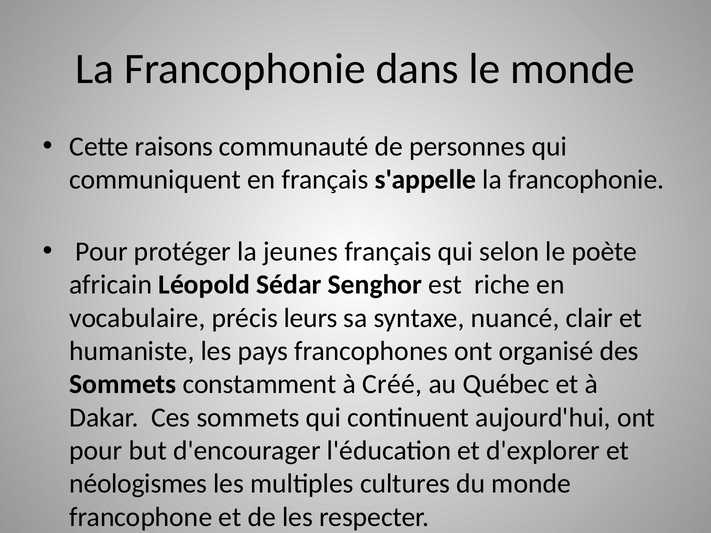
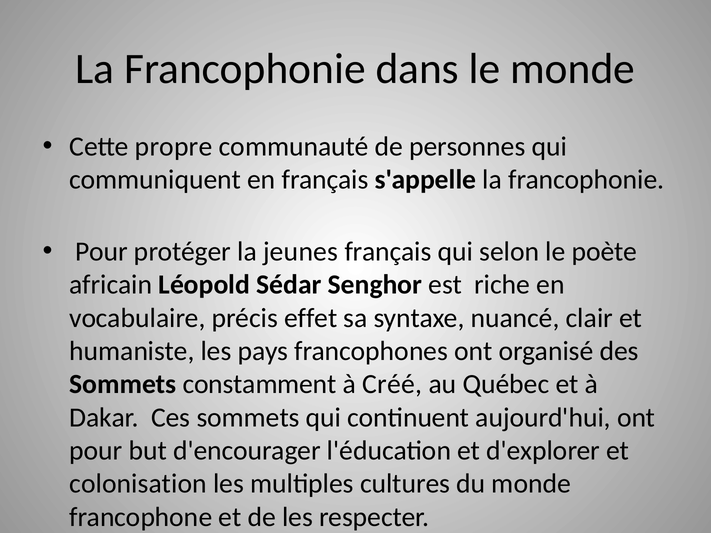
raisons: raisons -> propre
leurs: leurs -> effet
néologismes: néologismes -> colonisation
